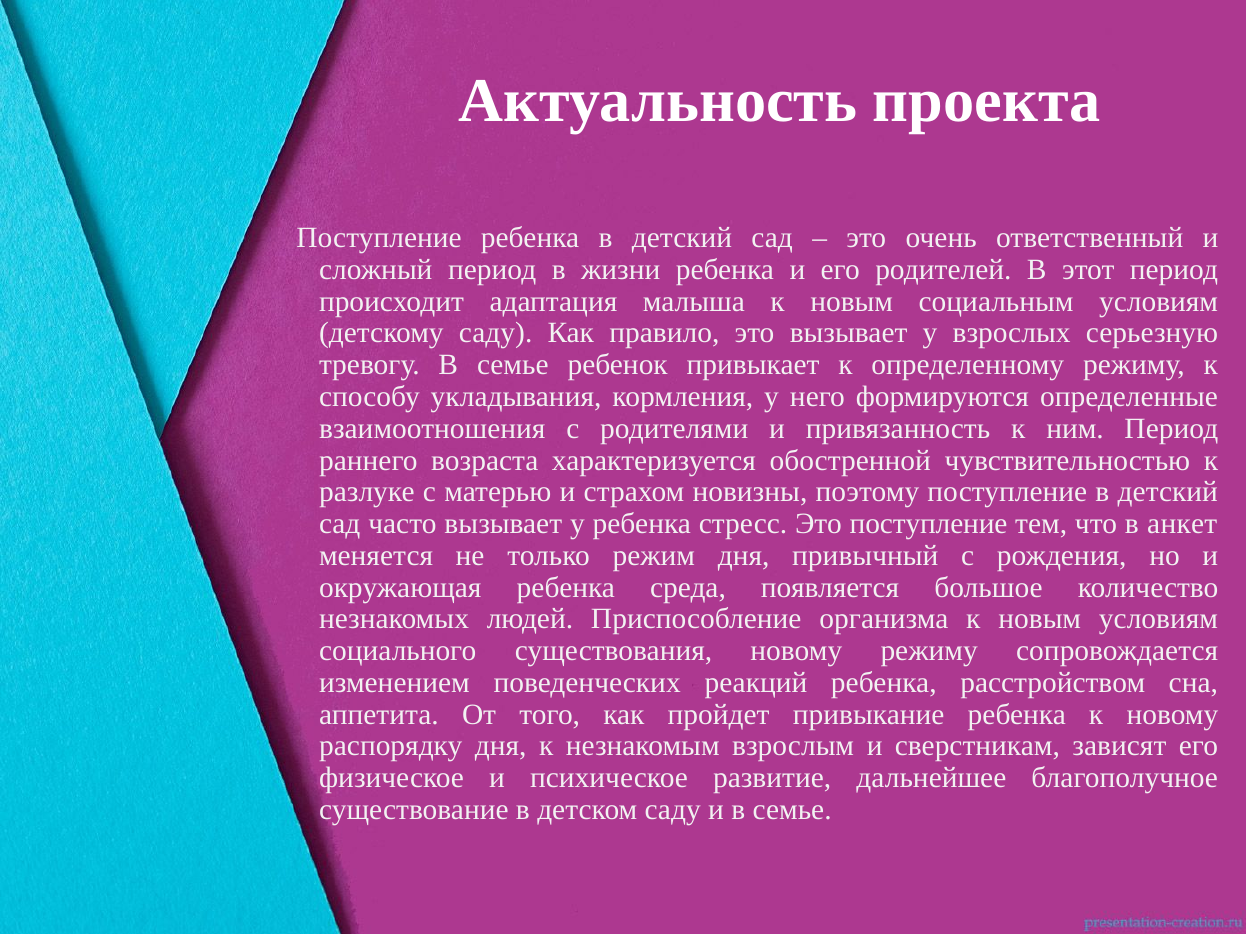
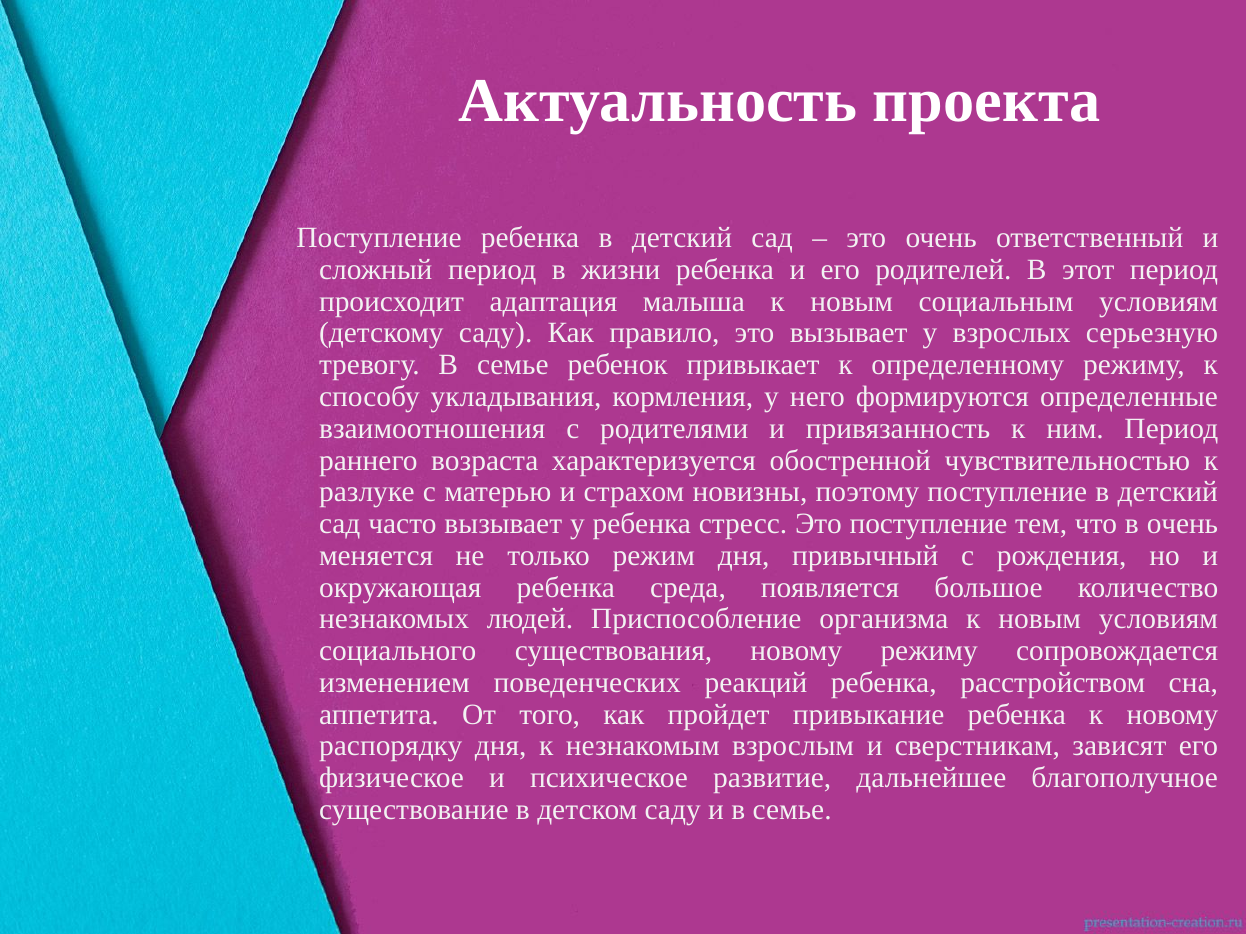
в анкет: анкет -> очень
